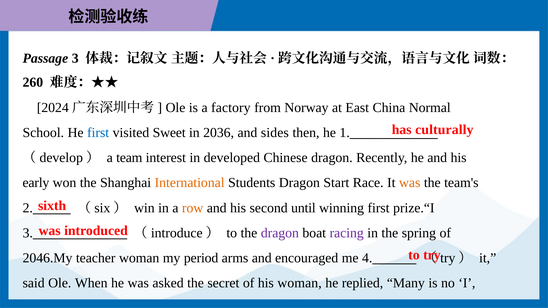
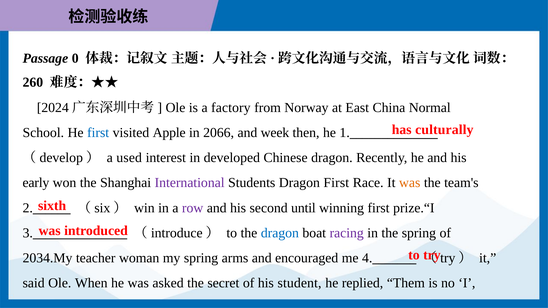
Passage 3: 3 -> 0
Sweet: Sweet -> Apple
2036: 2036 -> 2066
sides: sides -> week
team: team -> used
International colour: orange -> purple
Dragon Start: Start -> First
row colour: orange -> purple
dragon at (280, 233) colour: purple -> blue
2046.My: 2046.My -> 2034.My
my period: period -> spring
his woman: woman -> student
Many: Many -> Them
